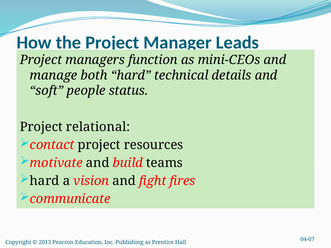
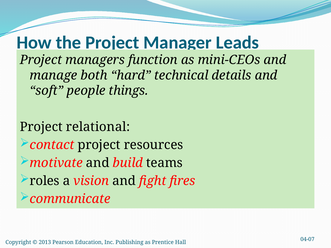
status: status -> things
hard at (45, 181): hard -> roles
